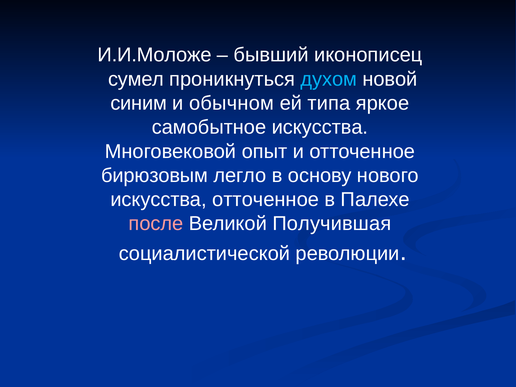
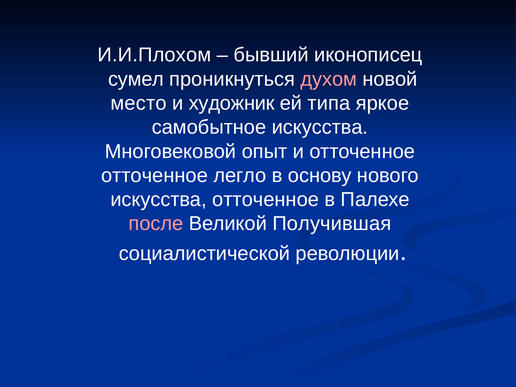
И.И.Моложе: И.И.Моложе -> И.И.Плохом
духом colour: light blue -> pink
синим: синим -> место
обычном: обычном -> художник
бирюзовым at (154, 176): бирюзовым -> отточенное
